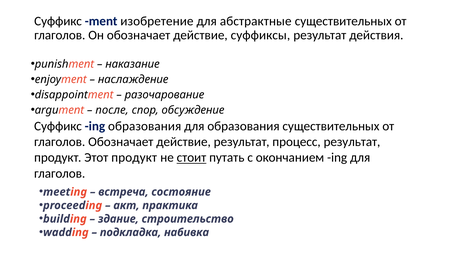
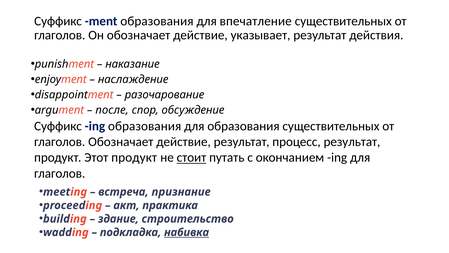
ment изобретение: изобретение -> образования
абстрактные: абстрактные -> впечатление
суффиксы: суффиксы -> указывает
состояние: состояние -> признание
набивка underline: none -> present
